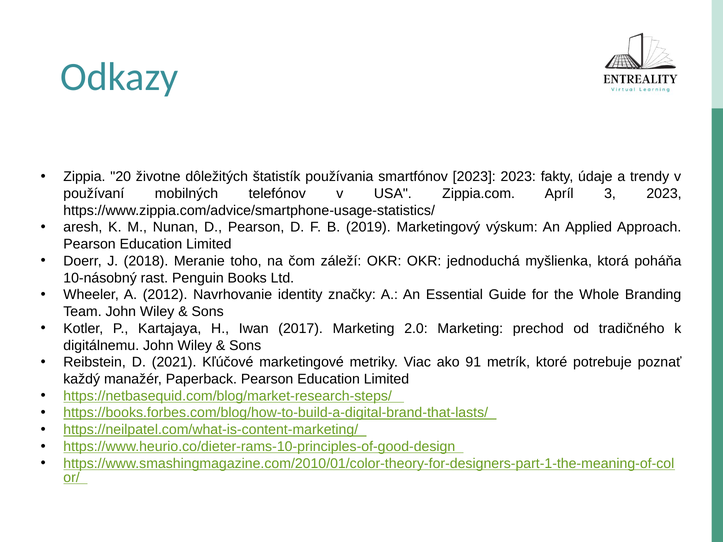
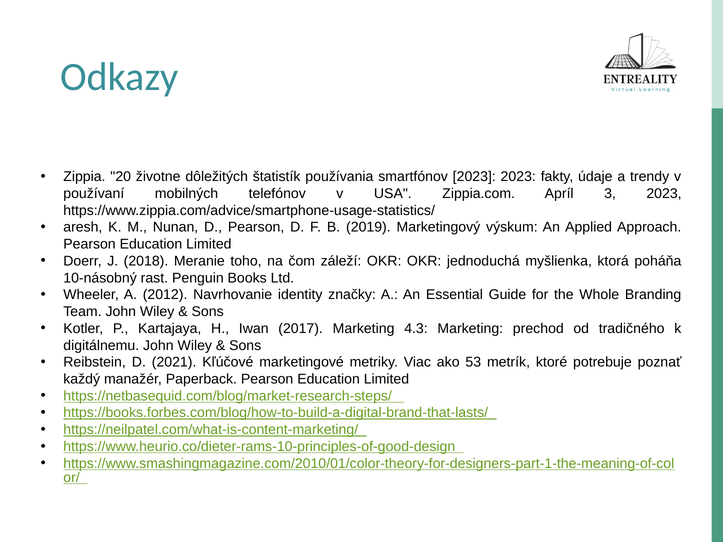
2.0: 2.0 -> 4.3
91: 91 -> 53
